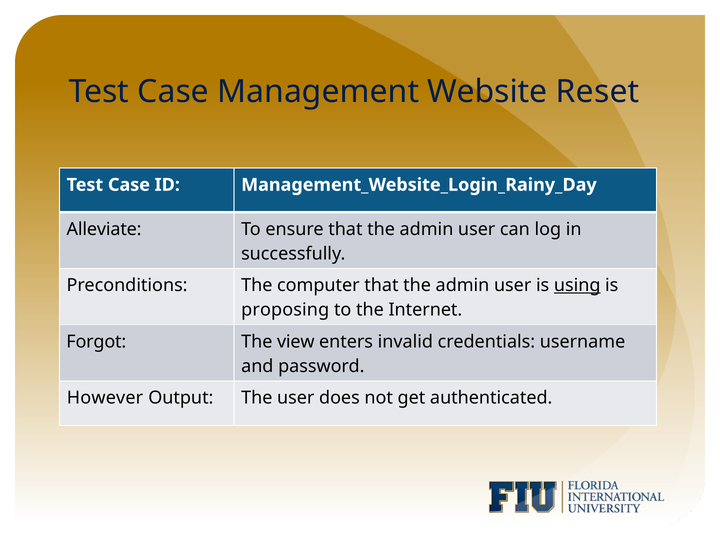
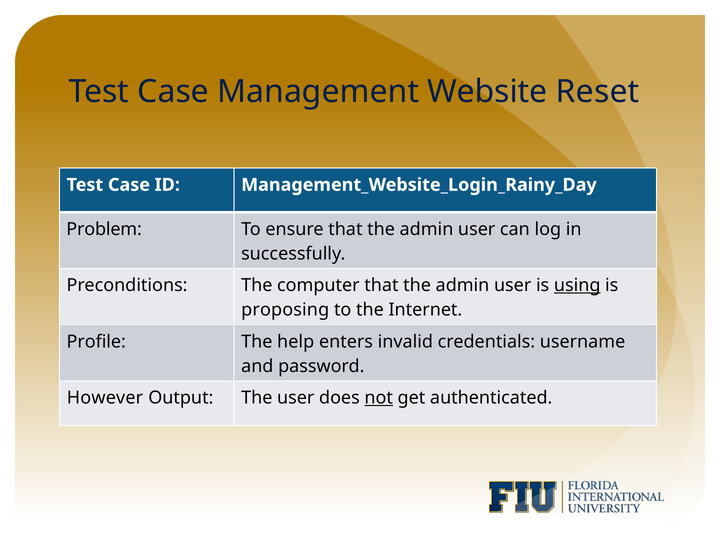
Alleviate: Alleviate -> Problem
Forgot: Forgot -> Profile
view: view -> help
not underline: none -> present
